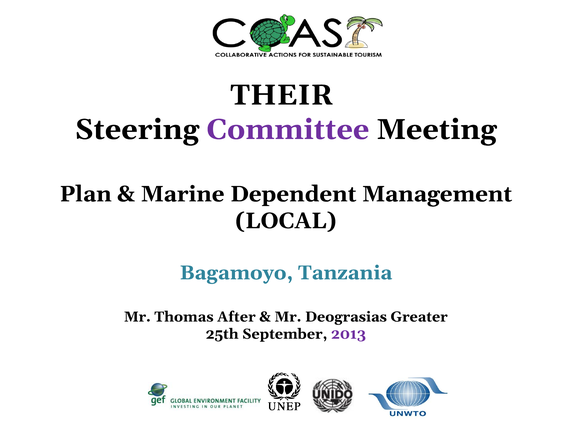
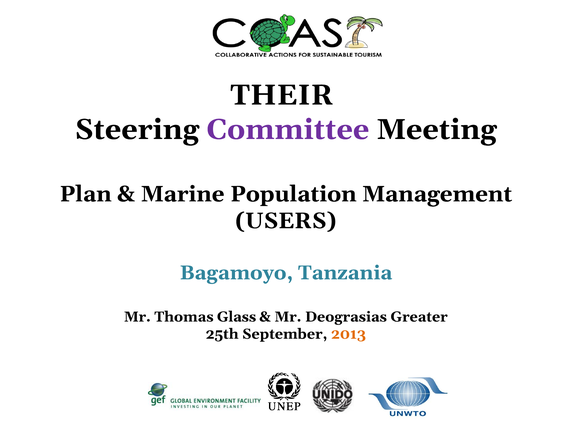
Dependent: Dependent -> Population
LOCAL: LOCAL -> USERS
After: After -> Glass
2013 colour: purple -> orange
